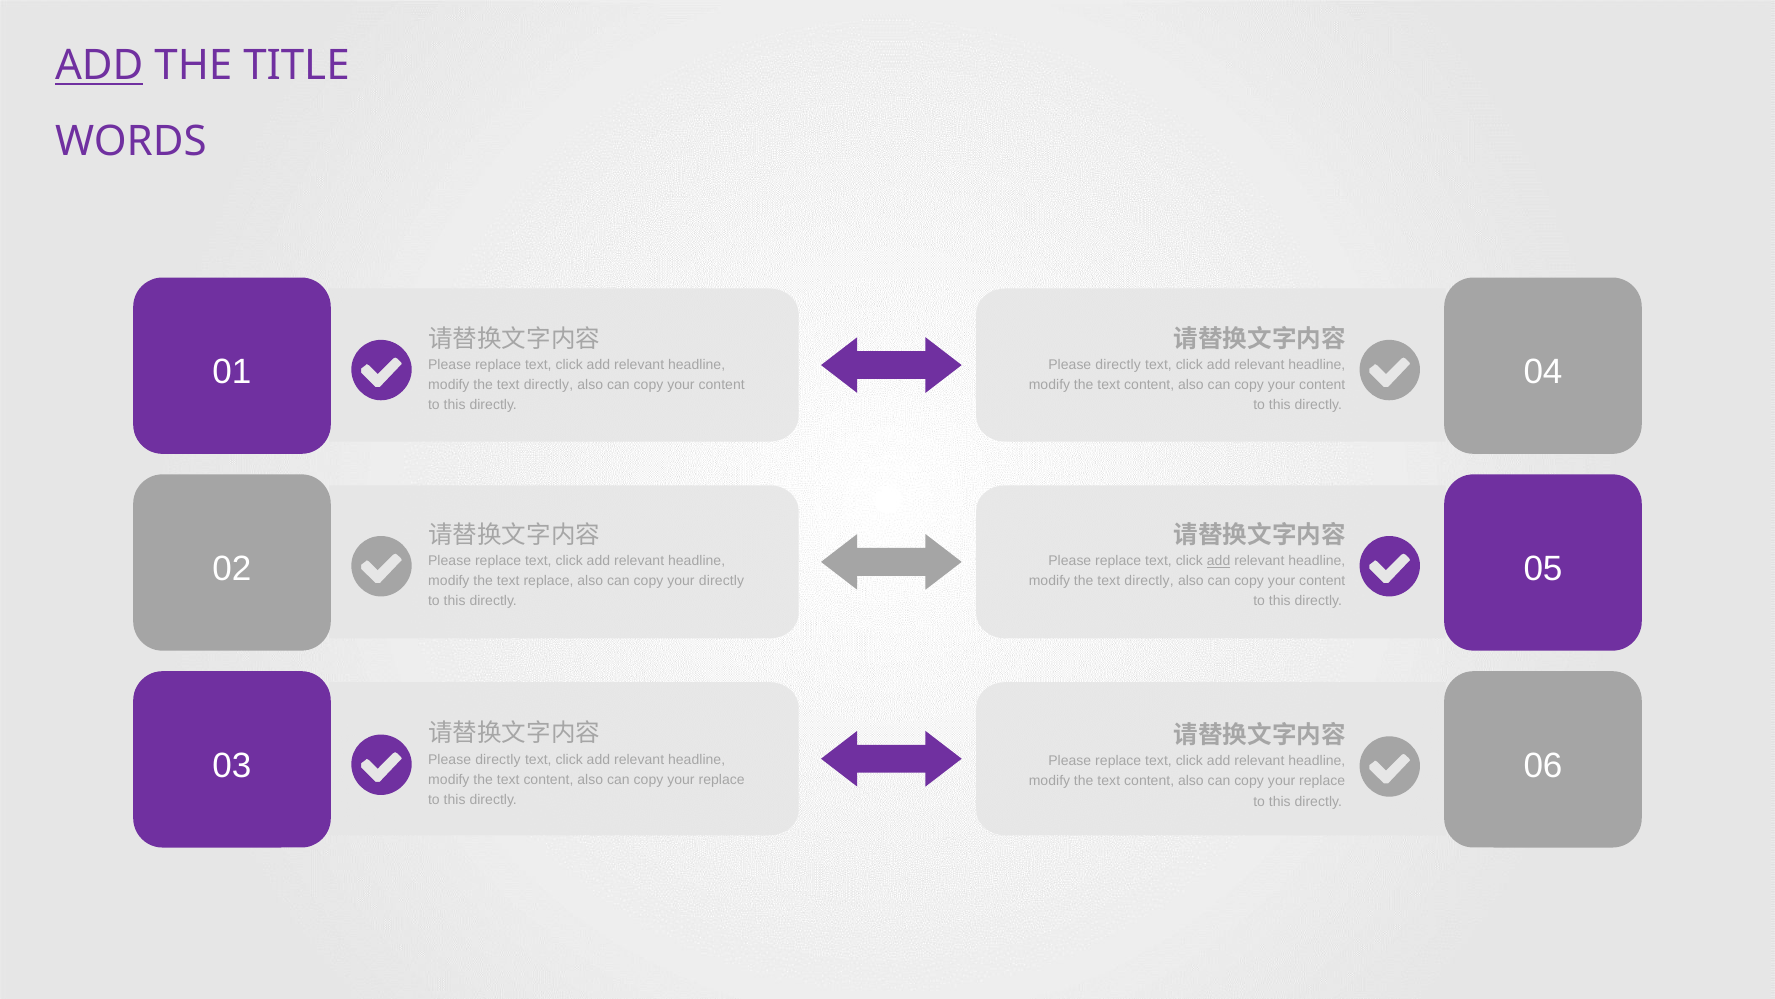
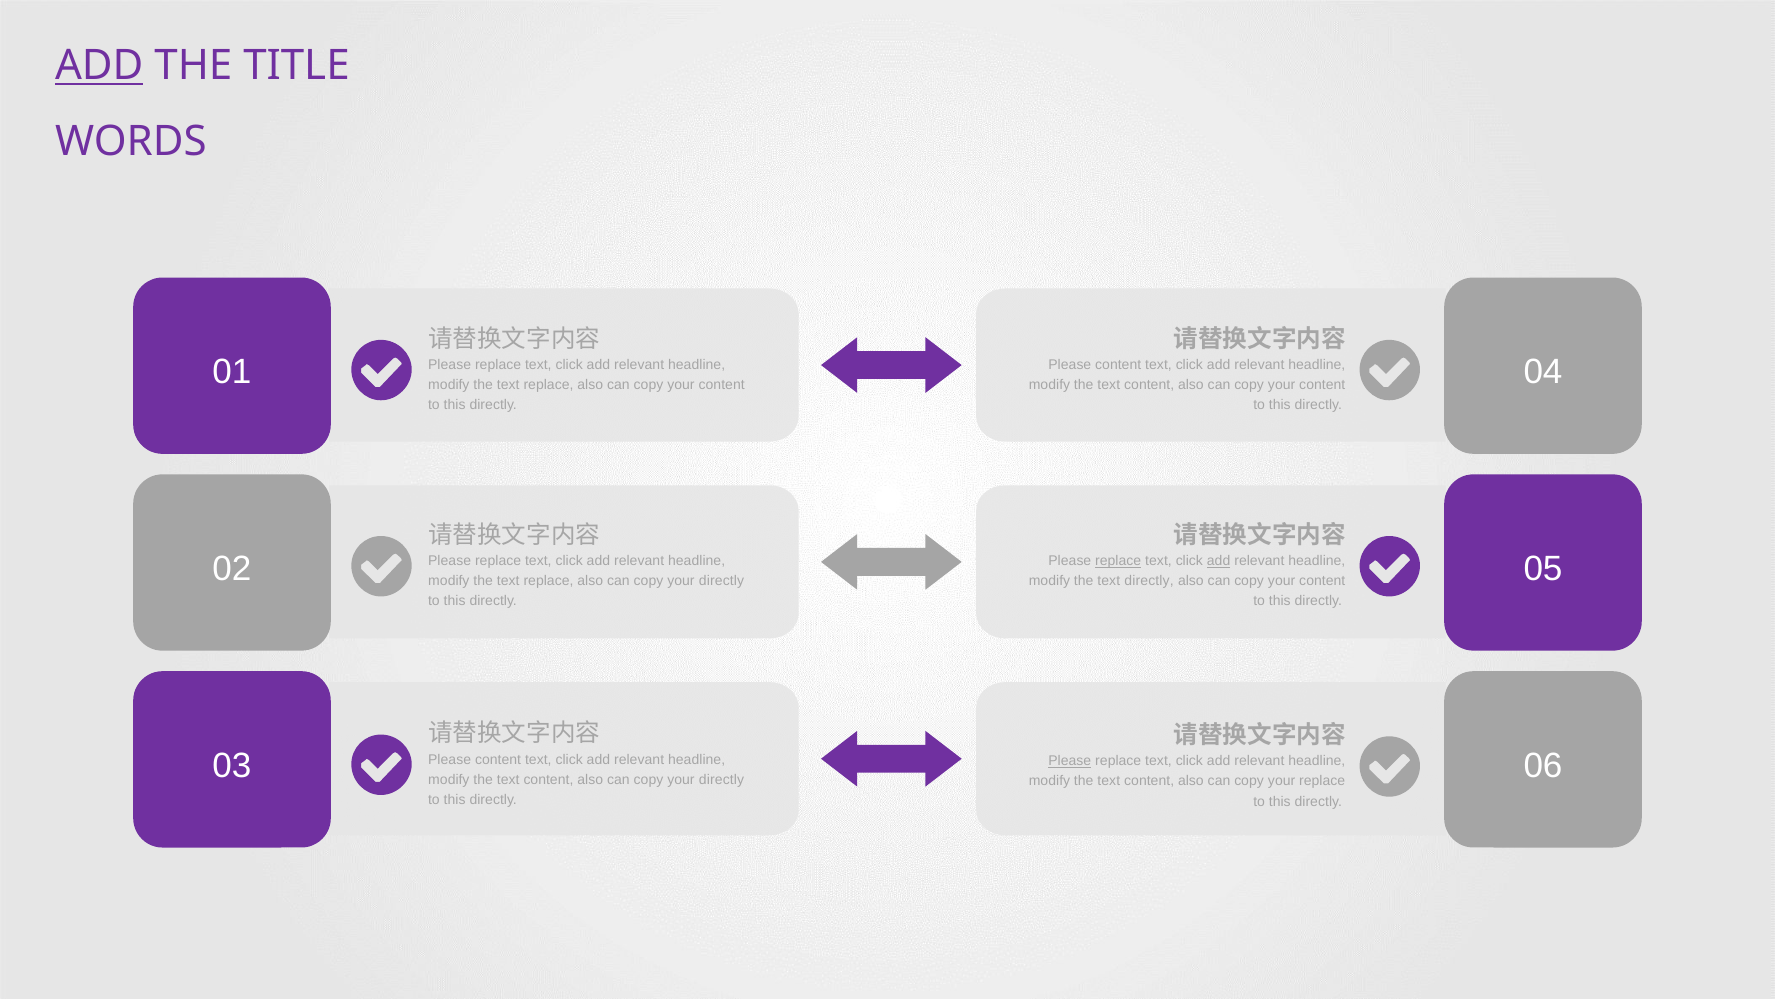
directly at (1118, 365): directly -> content
directly at (548, 385): directly -> replace
replace at (1118, 561) underline: none -> present
directly at (498, 759): directly -> content
Please at (1070, 761) underline: none -> present
replace at (722, 779): replace -> directly
